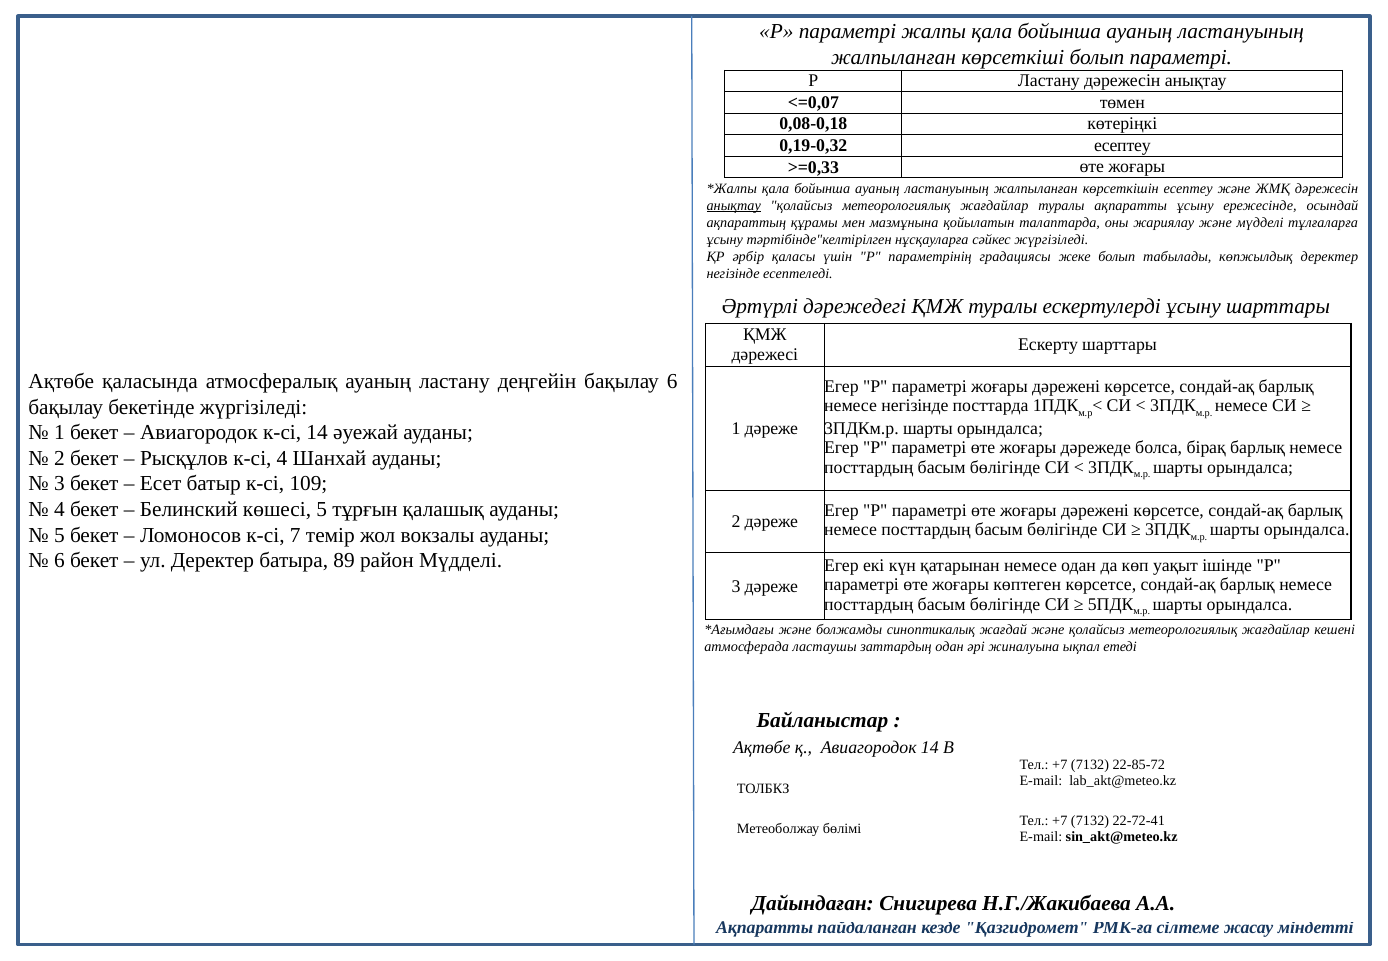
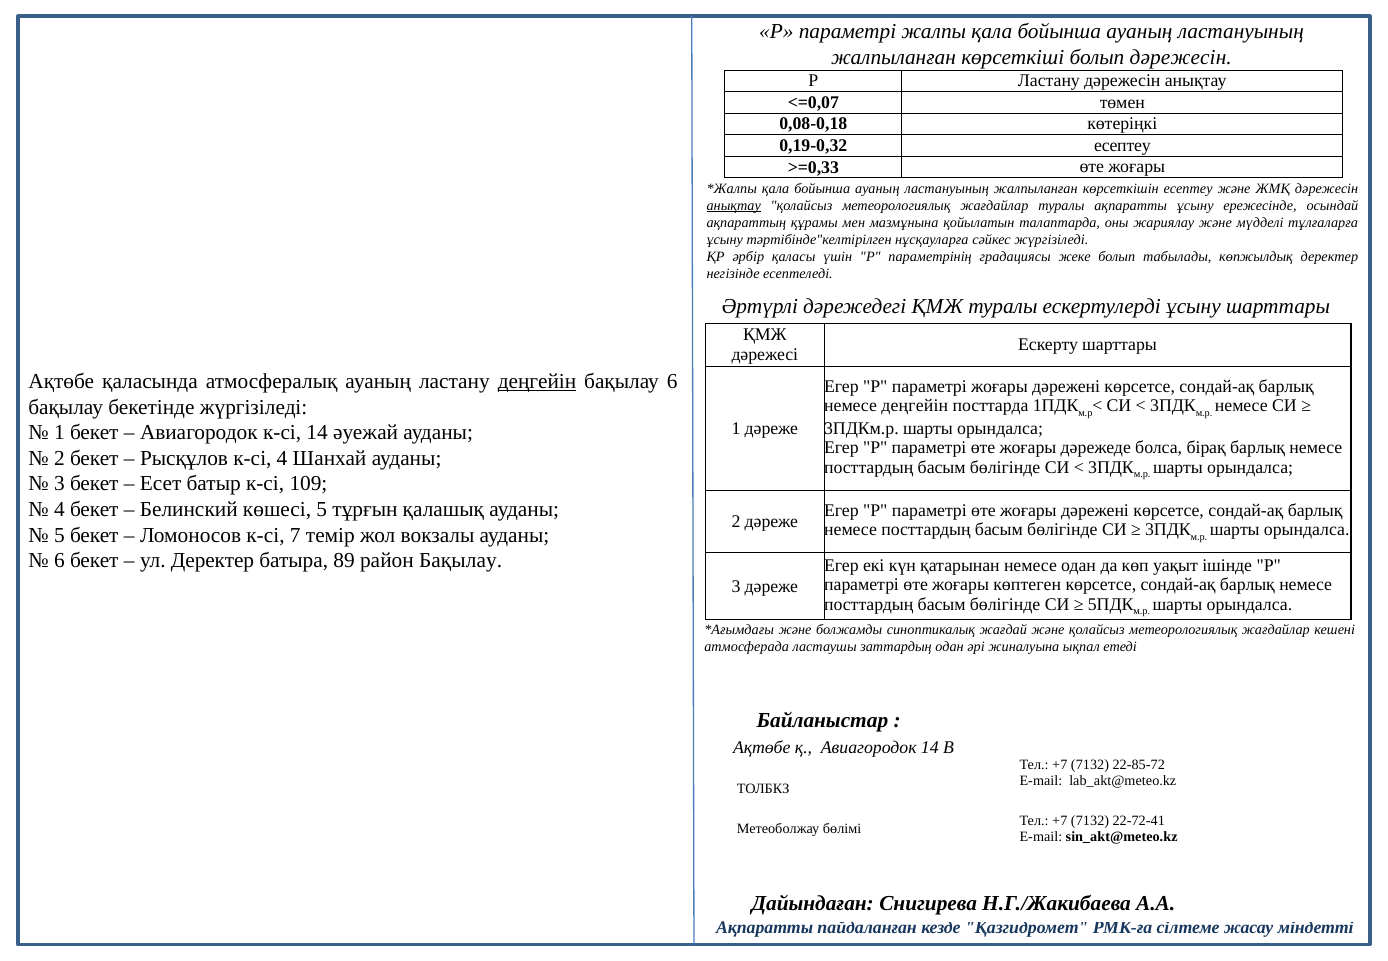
болып параметрі: параметрі -> дәрежесін
деңгейін at (537, 381) underline: none -> present
немесе негізінде: негізінде -> деңгейін
район Мүдделі: Мүдделі -> Бақылау
